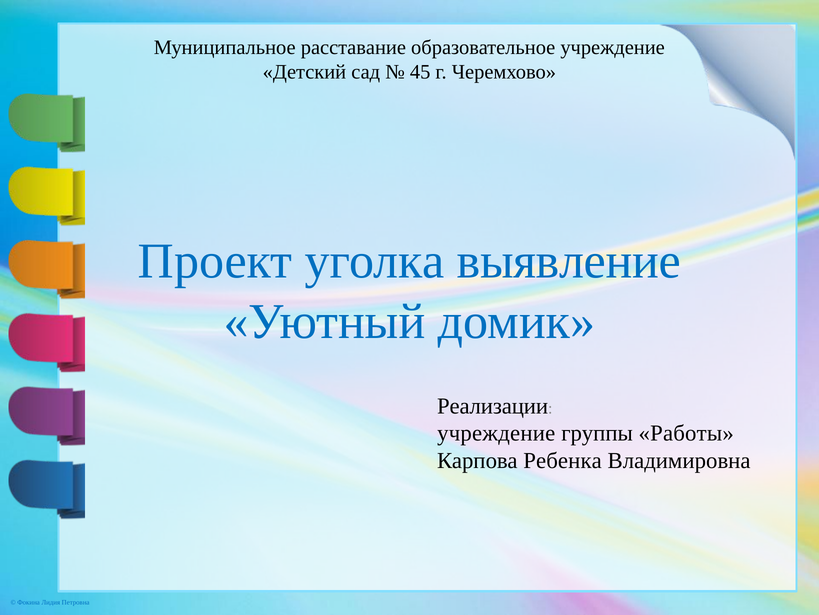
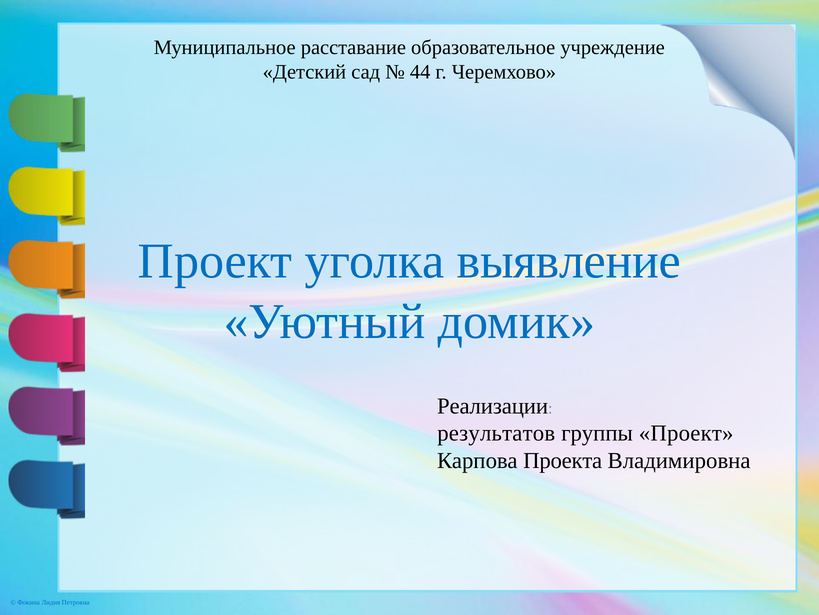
45: 45 -> 44
учреждение at (496, 433): учреждение -> результатов
группы Работы: Работы -> Проект
Ребенка: Ребенка -> Проекта
